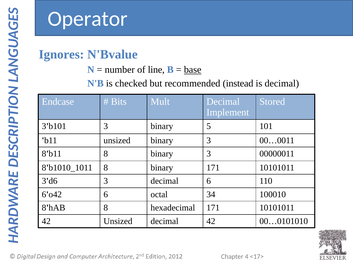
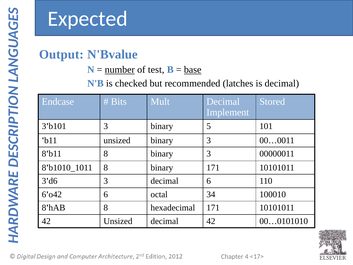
Operator: Operator -> Expected
Ignores: Ignores -> Output
number underline: none -> present
line: line -> test
instead: instead -> latches
